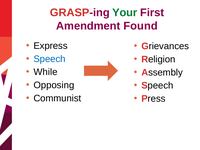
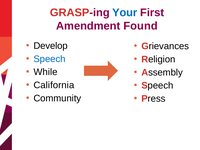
Your colour: green -> blue
Express: Express -> Develop
Opposing: Opposing -> California
Communist: Communist -> Community
